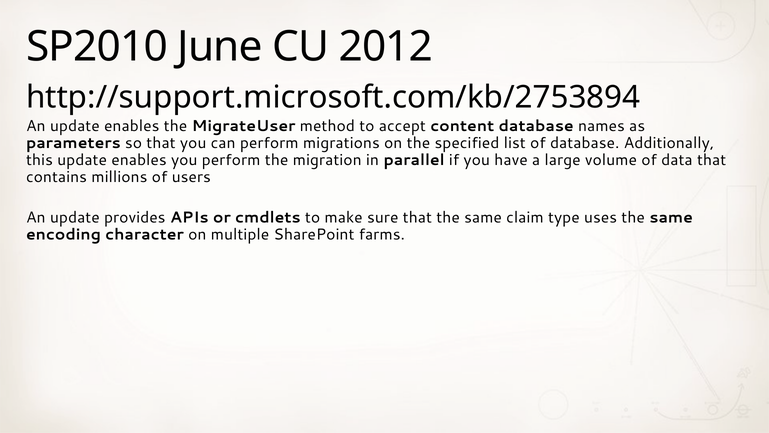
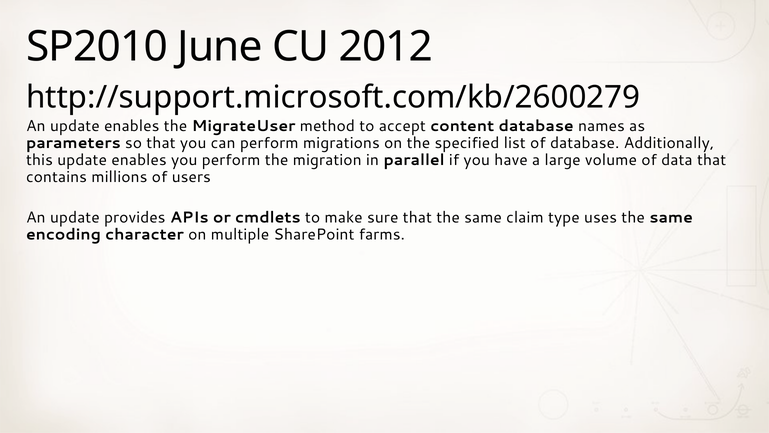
http://support.microsoft.com/kb/2753894: http://support.microsoft.com/kb/2753894 -> http://support.microsoft.com/kb/2600279
